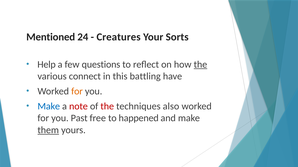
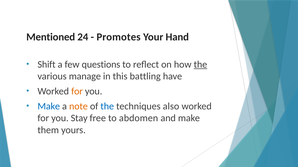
Creatures: Creatures -> Promotes
Sorts: Sorts -> Hand
Help: Help -> Shift
connect: connect -> manage
note colour: red -> orange
the at (107, 107) colour: red -> blue
Past: Past -> Stay
happened: happened -> abdomen
them underline: present -> none
